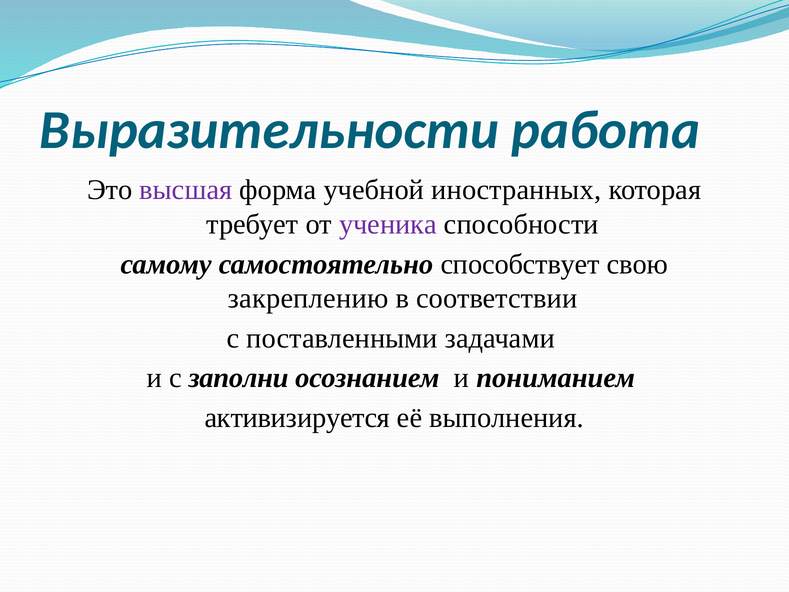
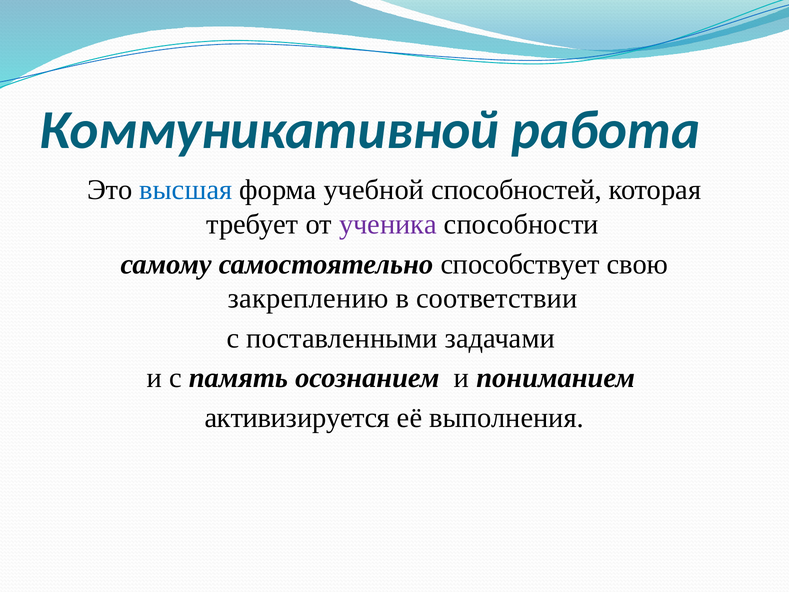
Выразительности: Выразительности -> Коммуникативной
высшая colour: purple -> blue
иностранных: иностранных -> способностей
заполни: заполни -> память
